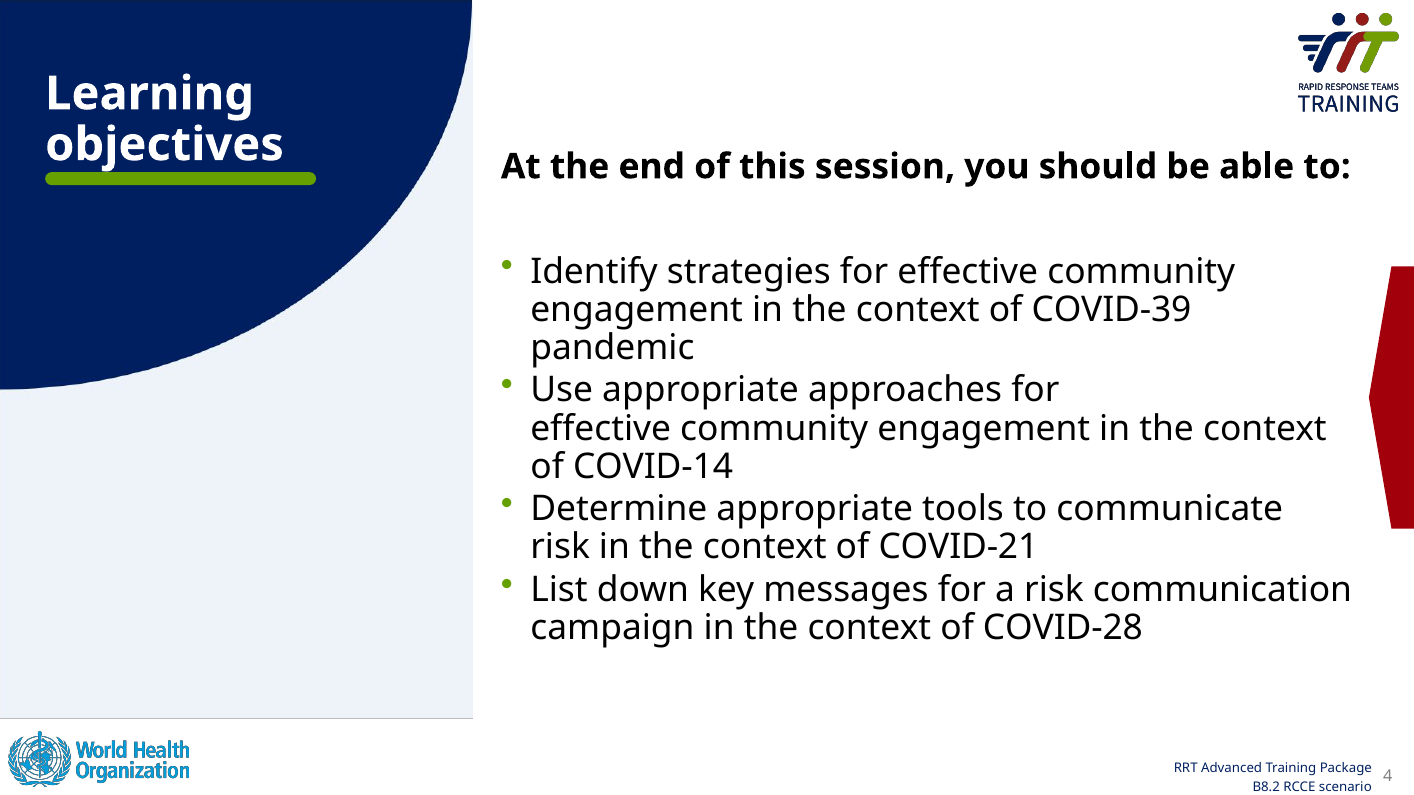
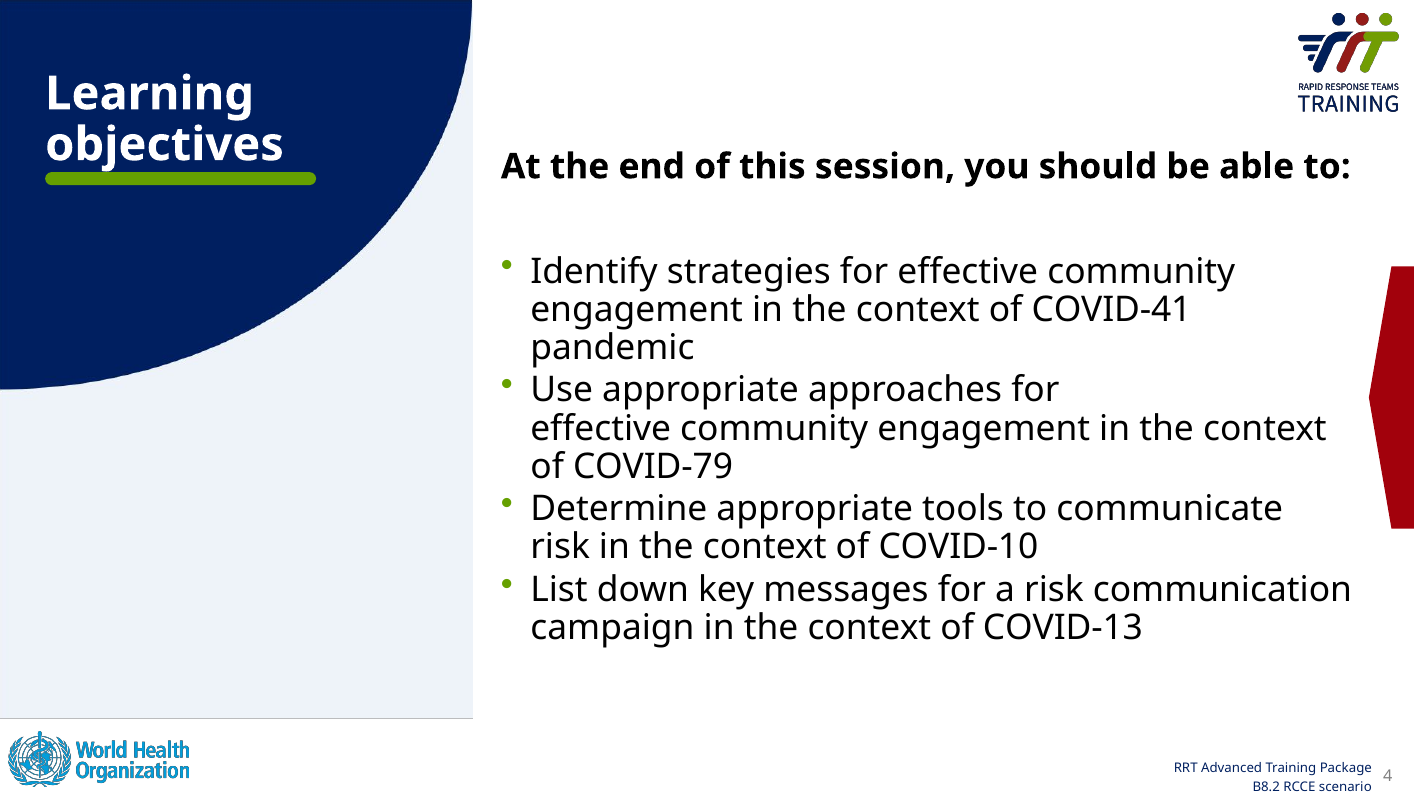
COVID-39: COVID-39 -> COVID-41
COVID-14: COVID-14 -> COVID-79
COVID-21: COVID-21 -> COVID-10
COVID-28: COVID-28 -> COVID-13
